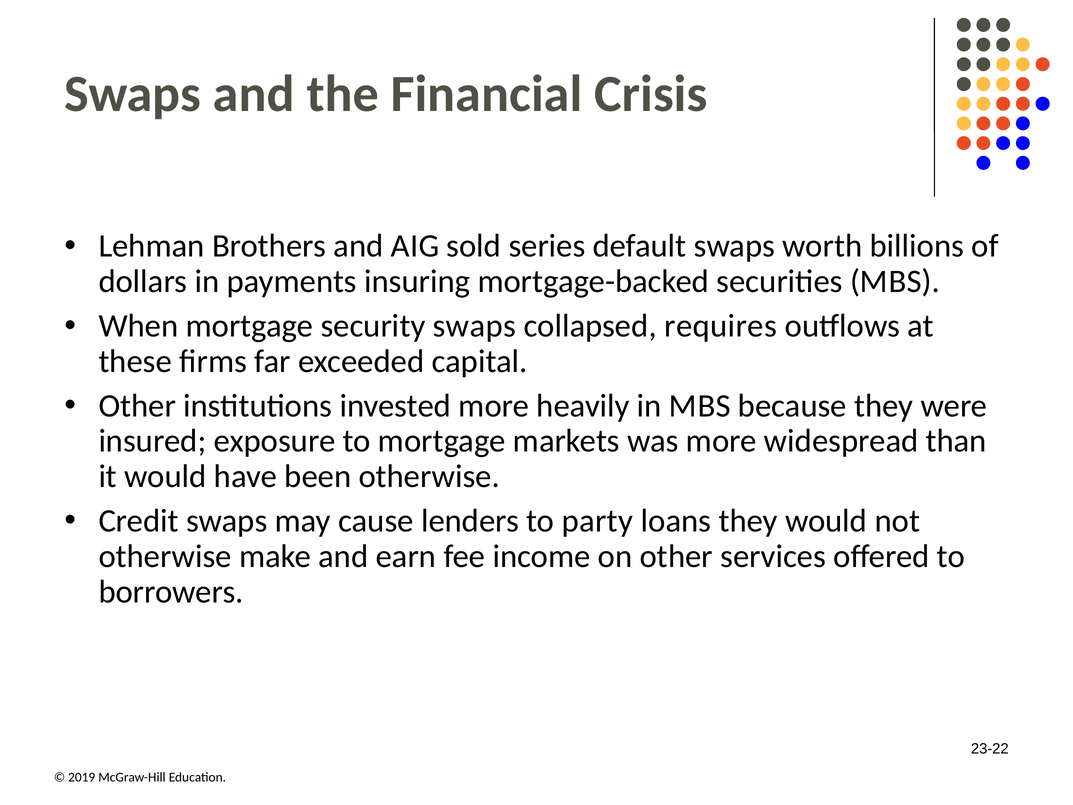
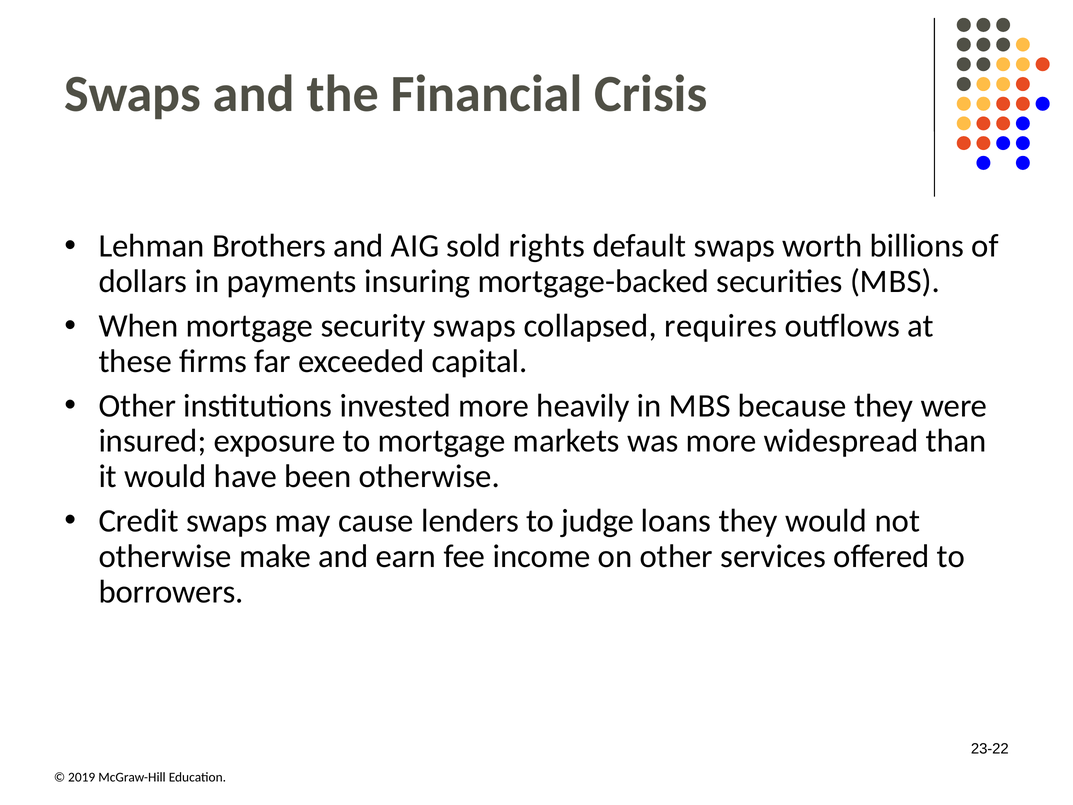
series: series -> rights
party: party -> judge
